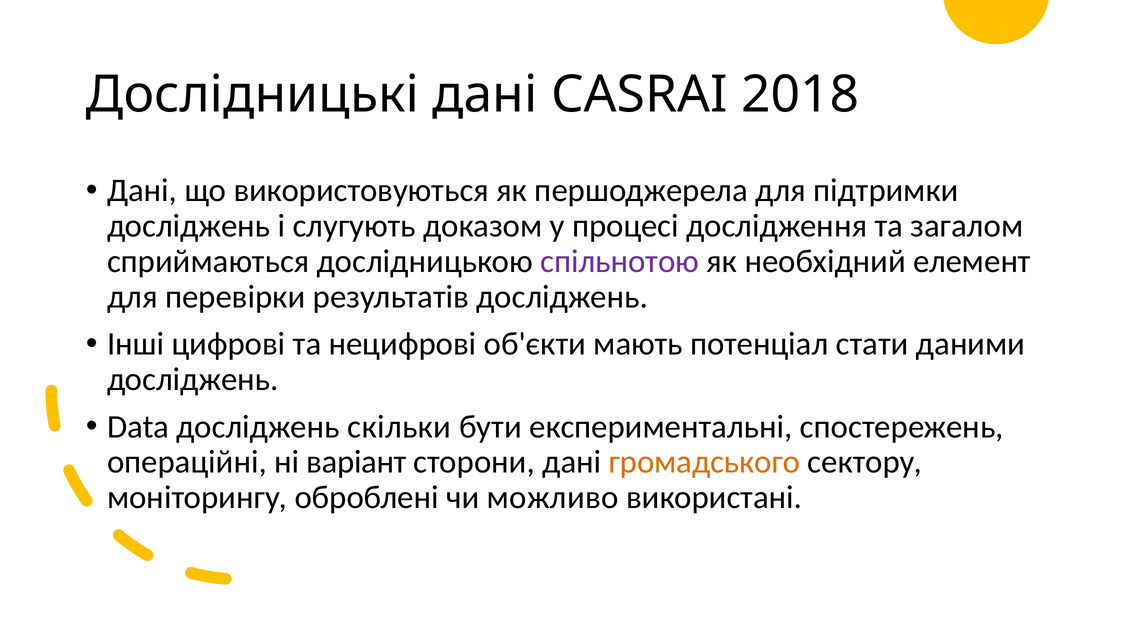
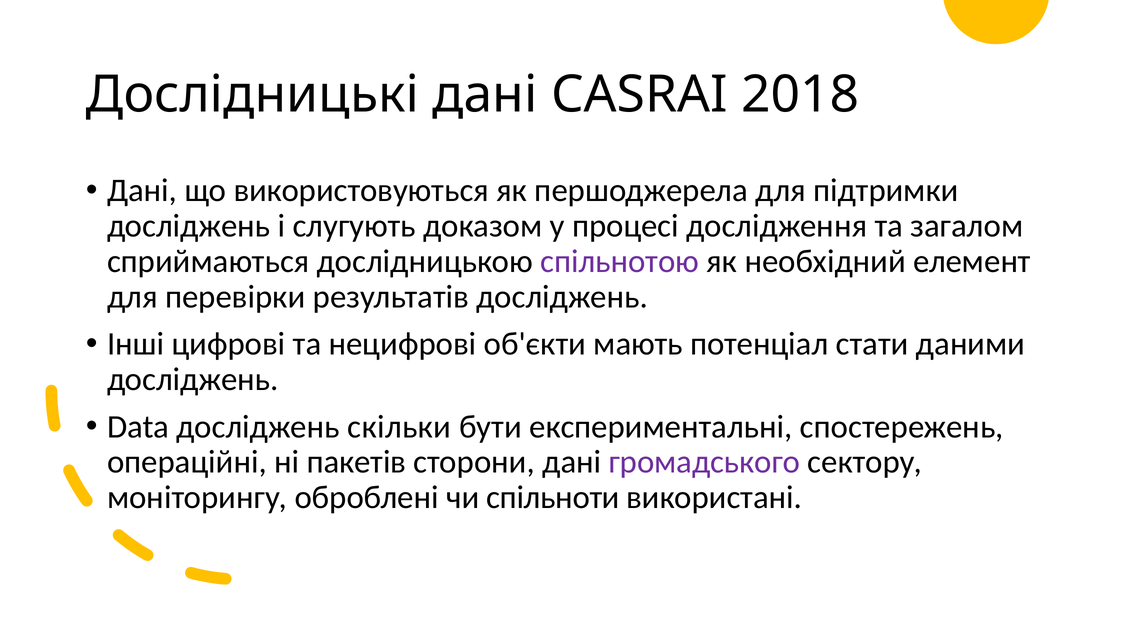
варіант: варіант -> пакетів
громадського colour: orange -> purple
можливо: можливо -> спільноти
